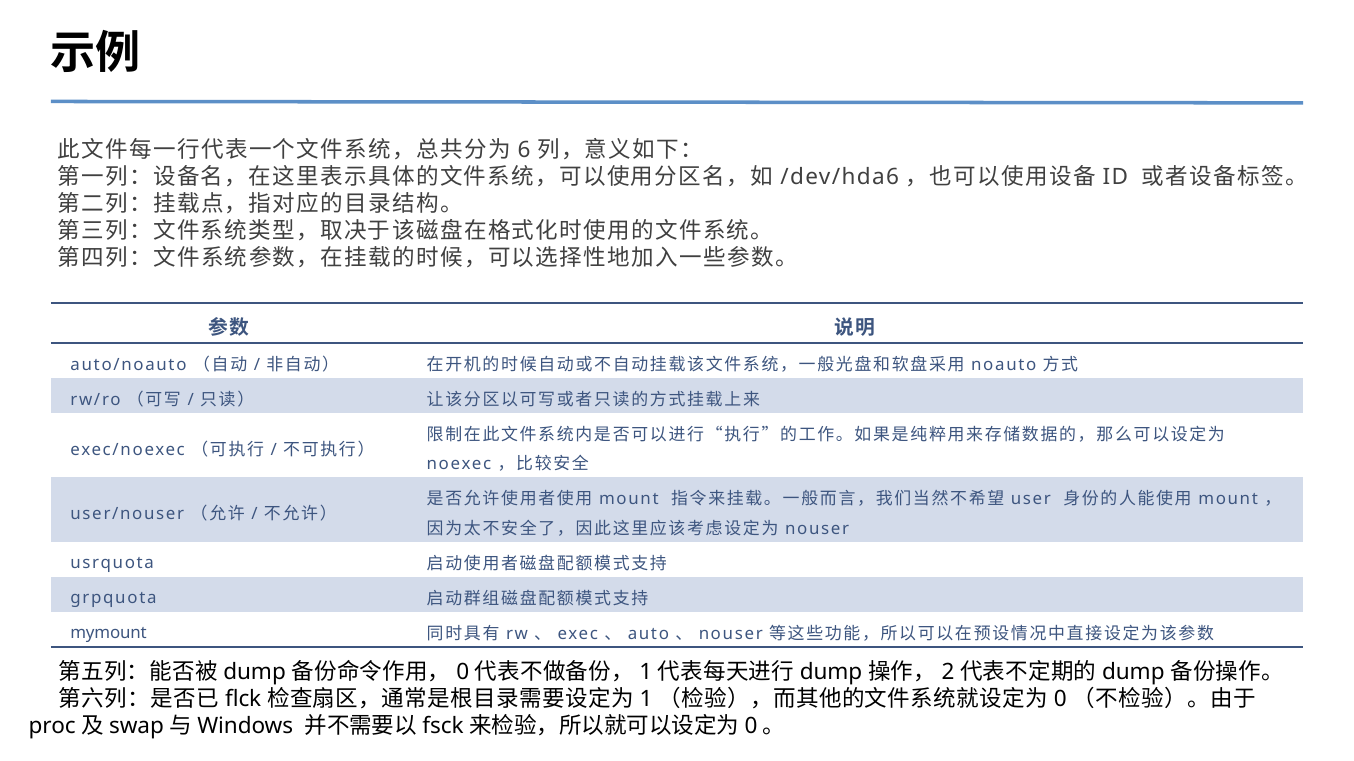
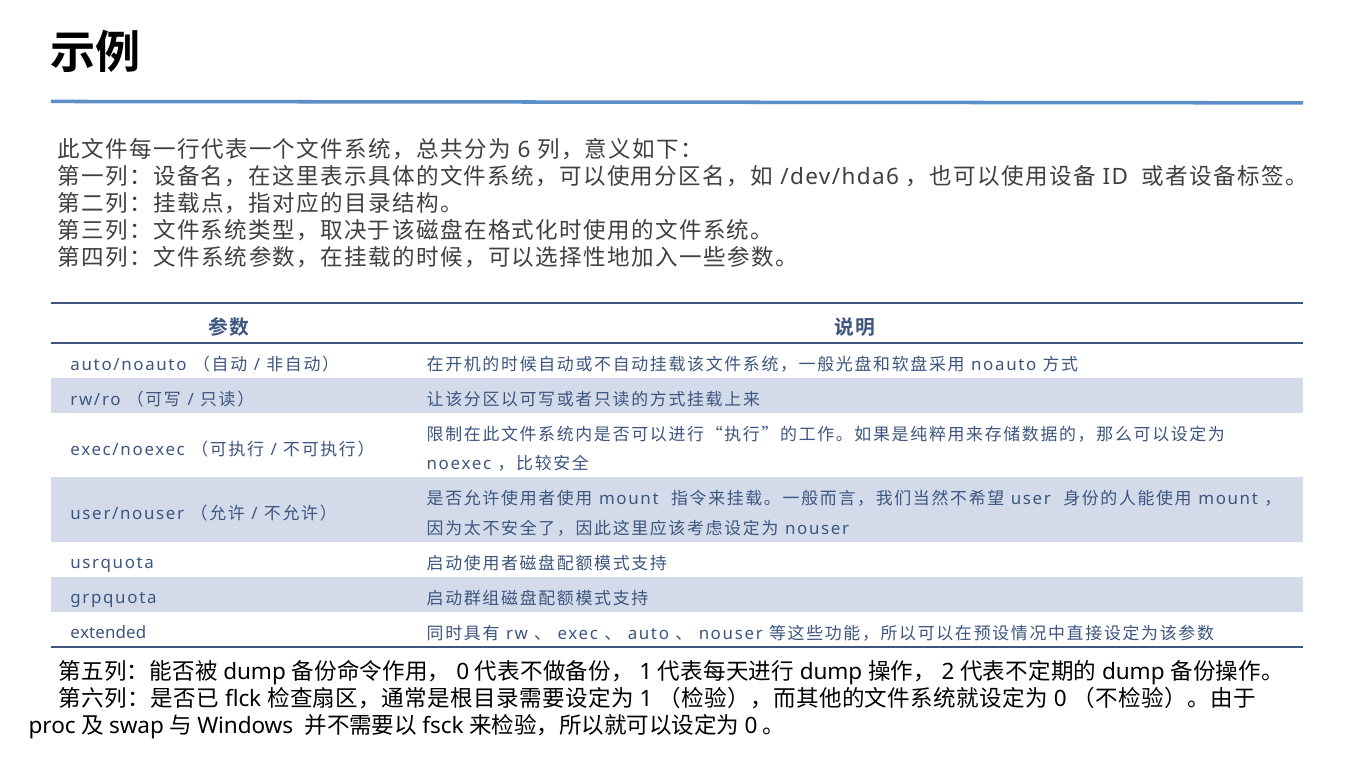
mymount: mymount -> extended
